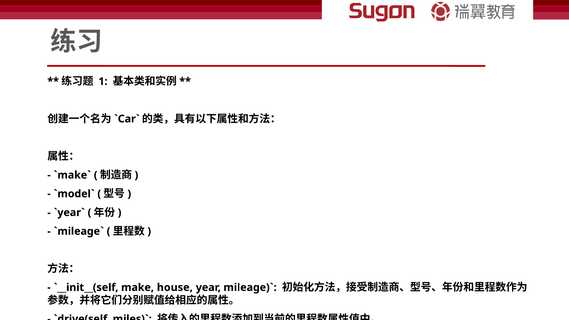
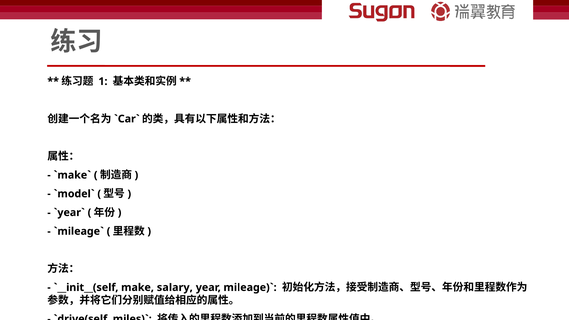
house: house -> salary
